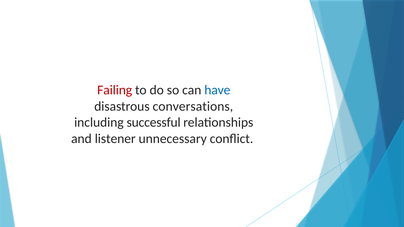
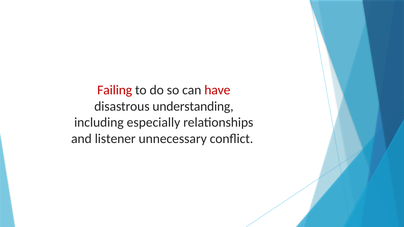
have colour: blue -> red
conversations: conversations -> understanding
successful: successful -> especially
